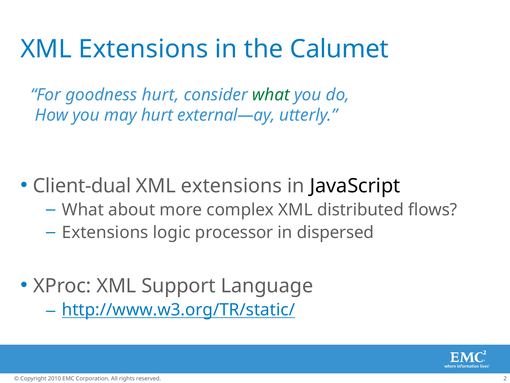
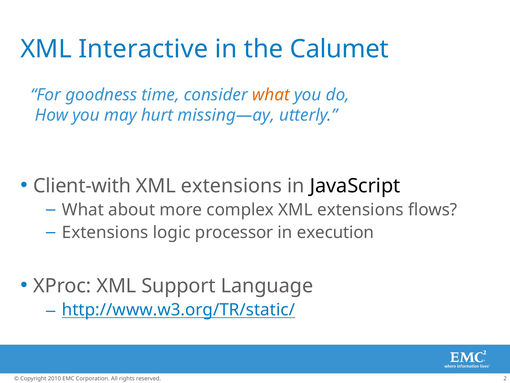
Extensions at (143, 49): Extensions -> Interactive
goodness hurt: hurt -> time
what at (271, 95) colour: green -> orange
external—ay: external—ay -> missing—ay
Client-dual: Client-dual -> Client-with
complex XML distributed: distributed -> extensions
dispersed: dispersed -> execution
